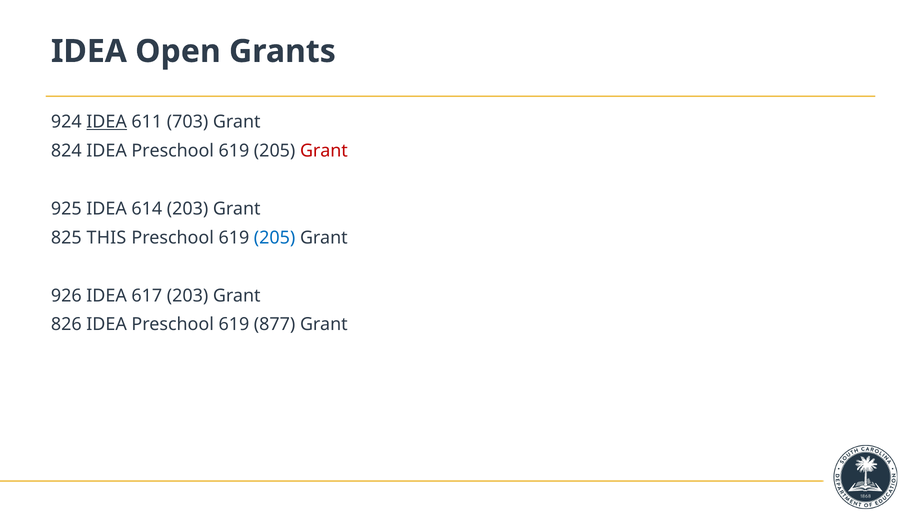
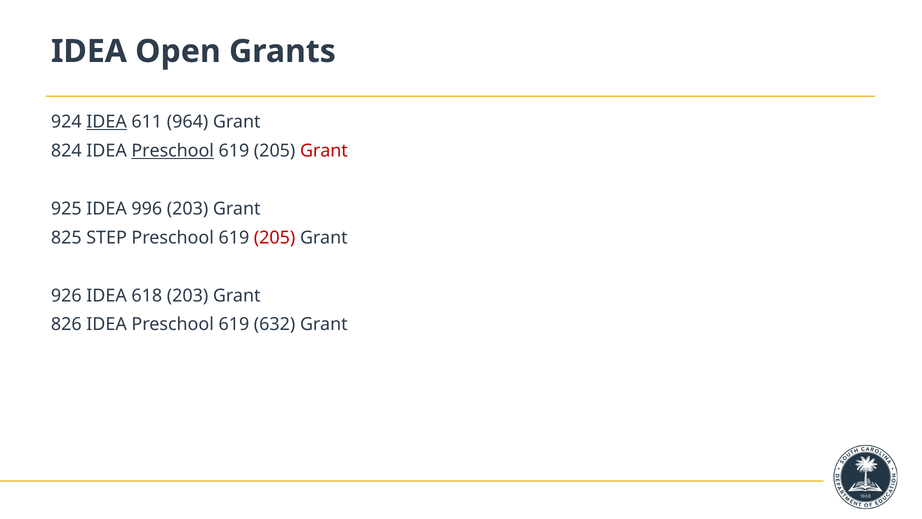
703: 703 -> 964
Preschool at (173, 151) underline: none -> present
614: 614 -> 996
THIS: THIS -> STEP
205 at (275, 237) colour: blue -> red
617: 617 -> 618
877: 877 -> 632
